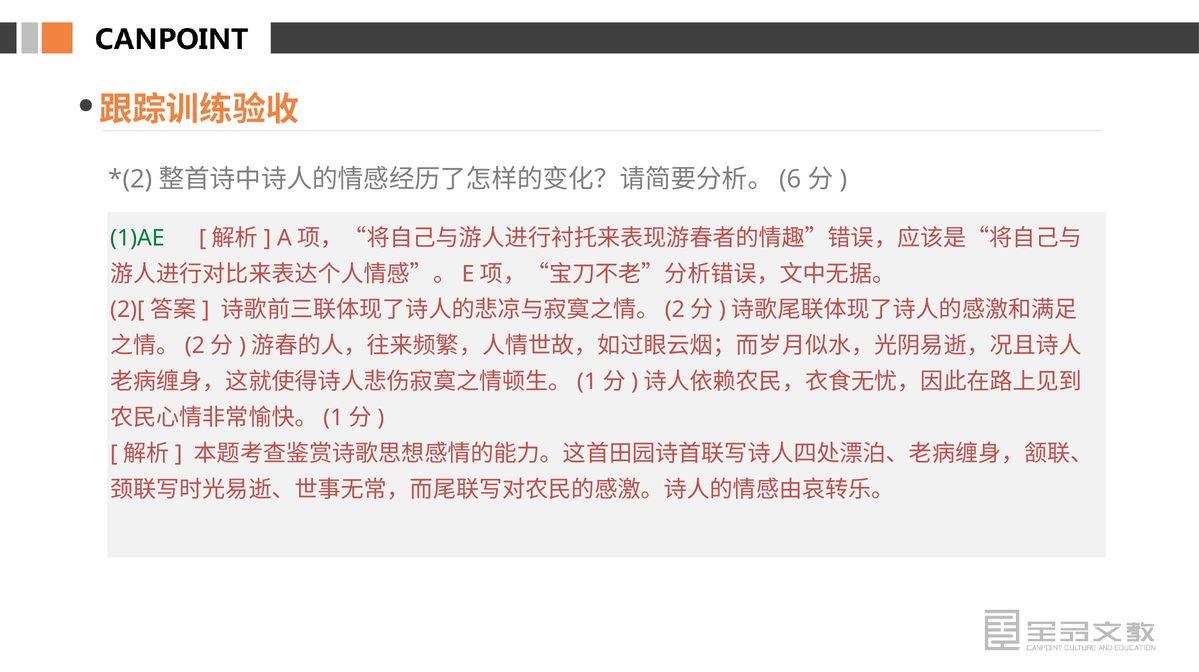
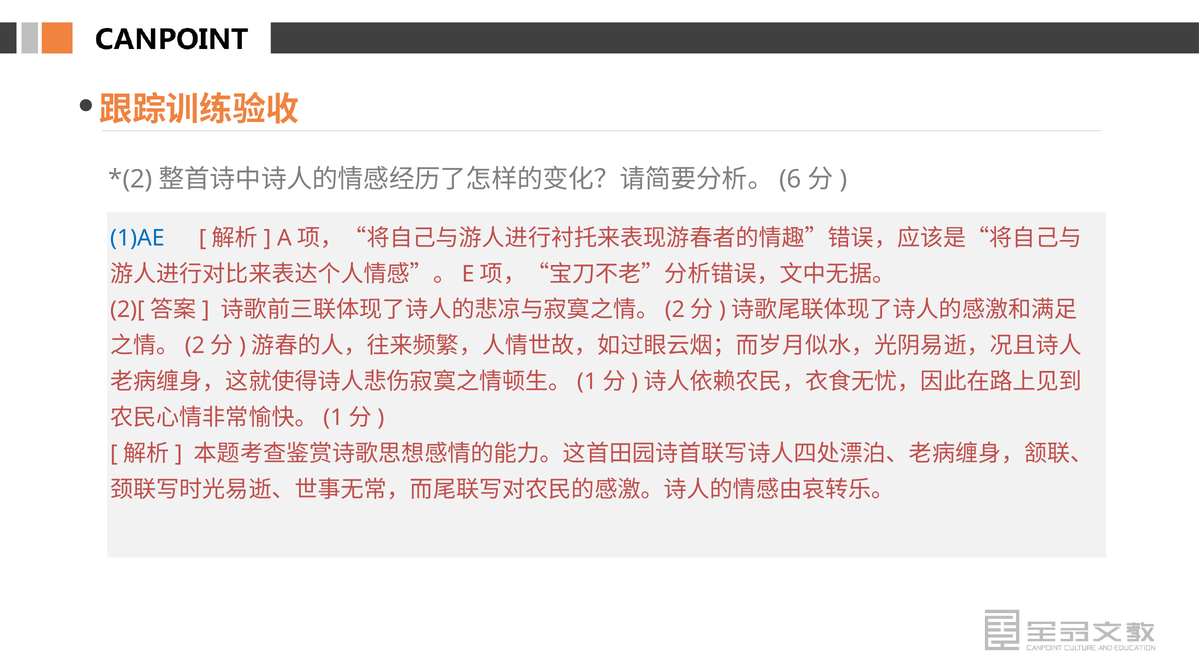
1)AE colour: green -> blue
